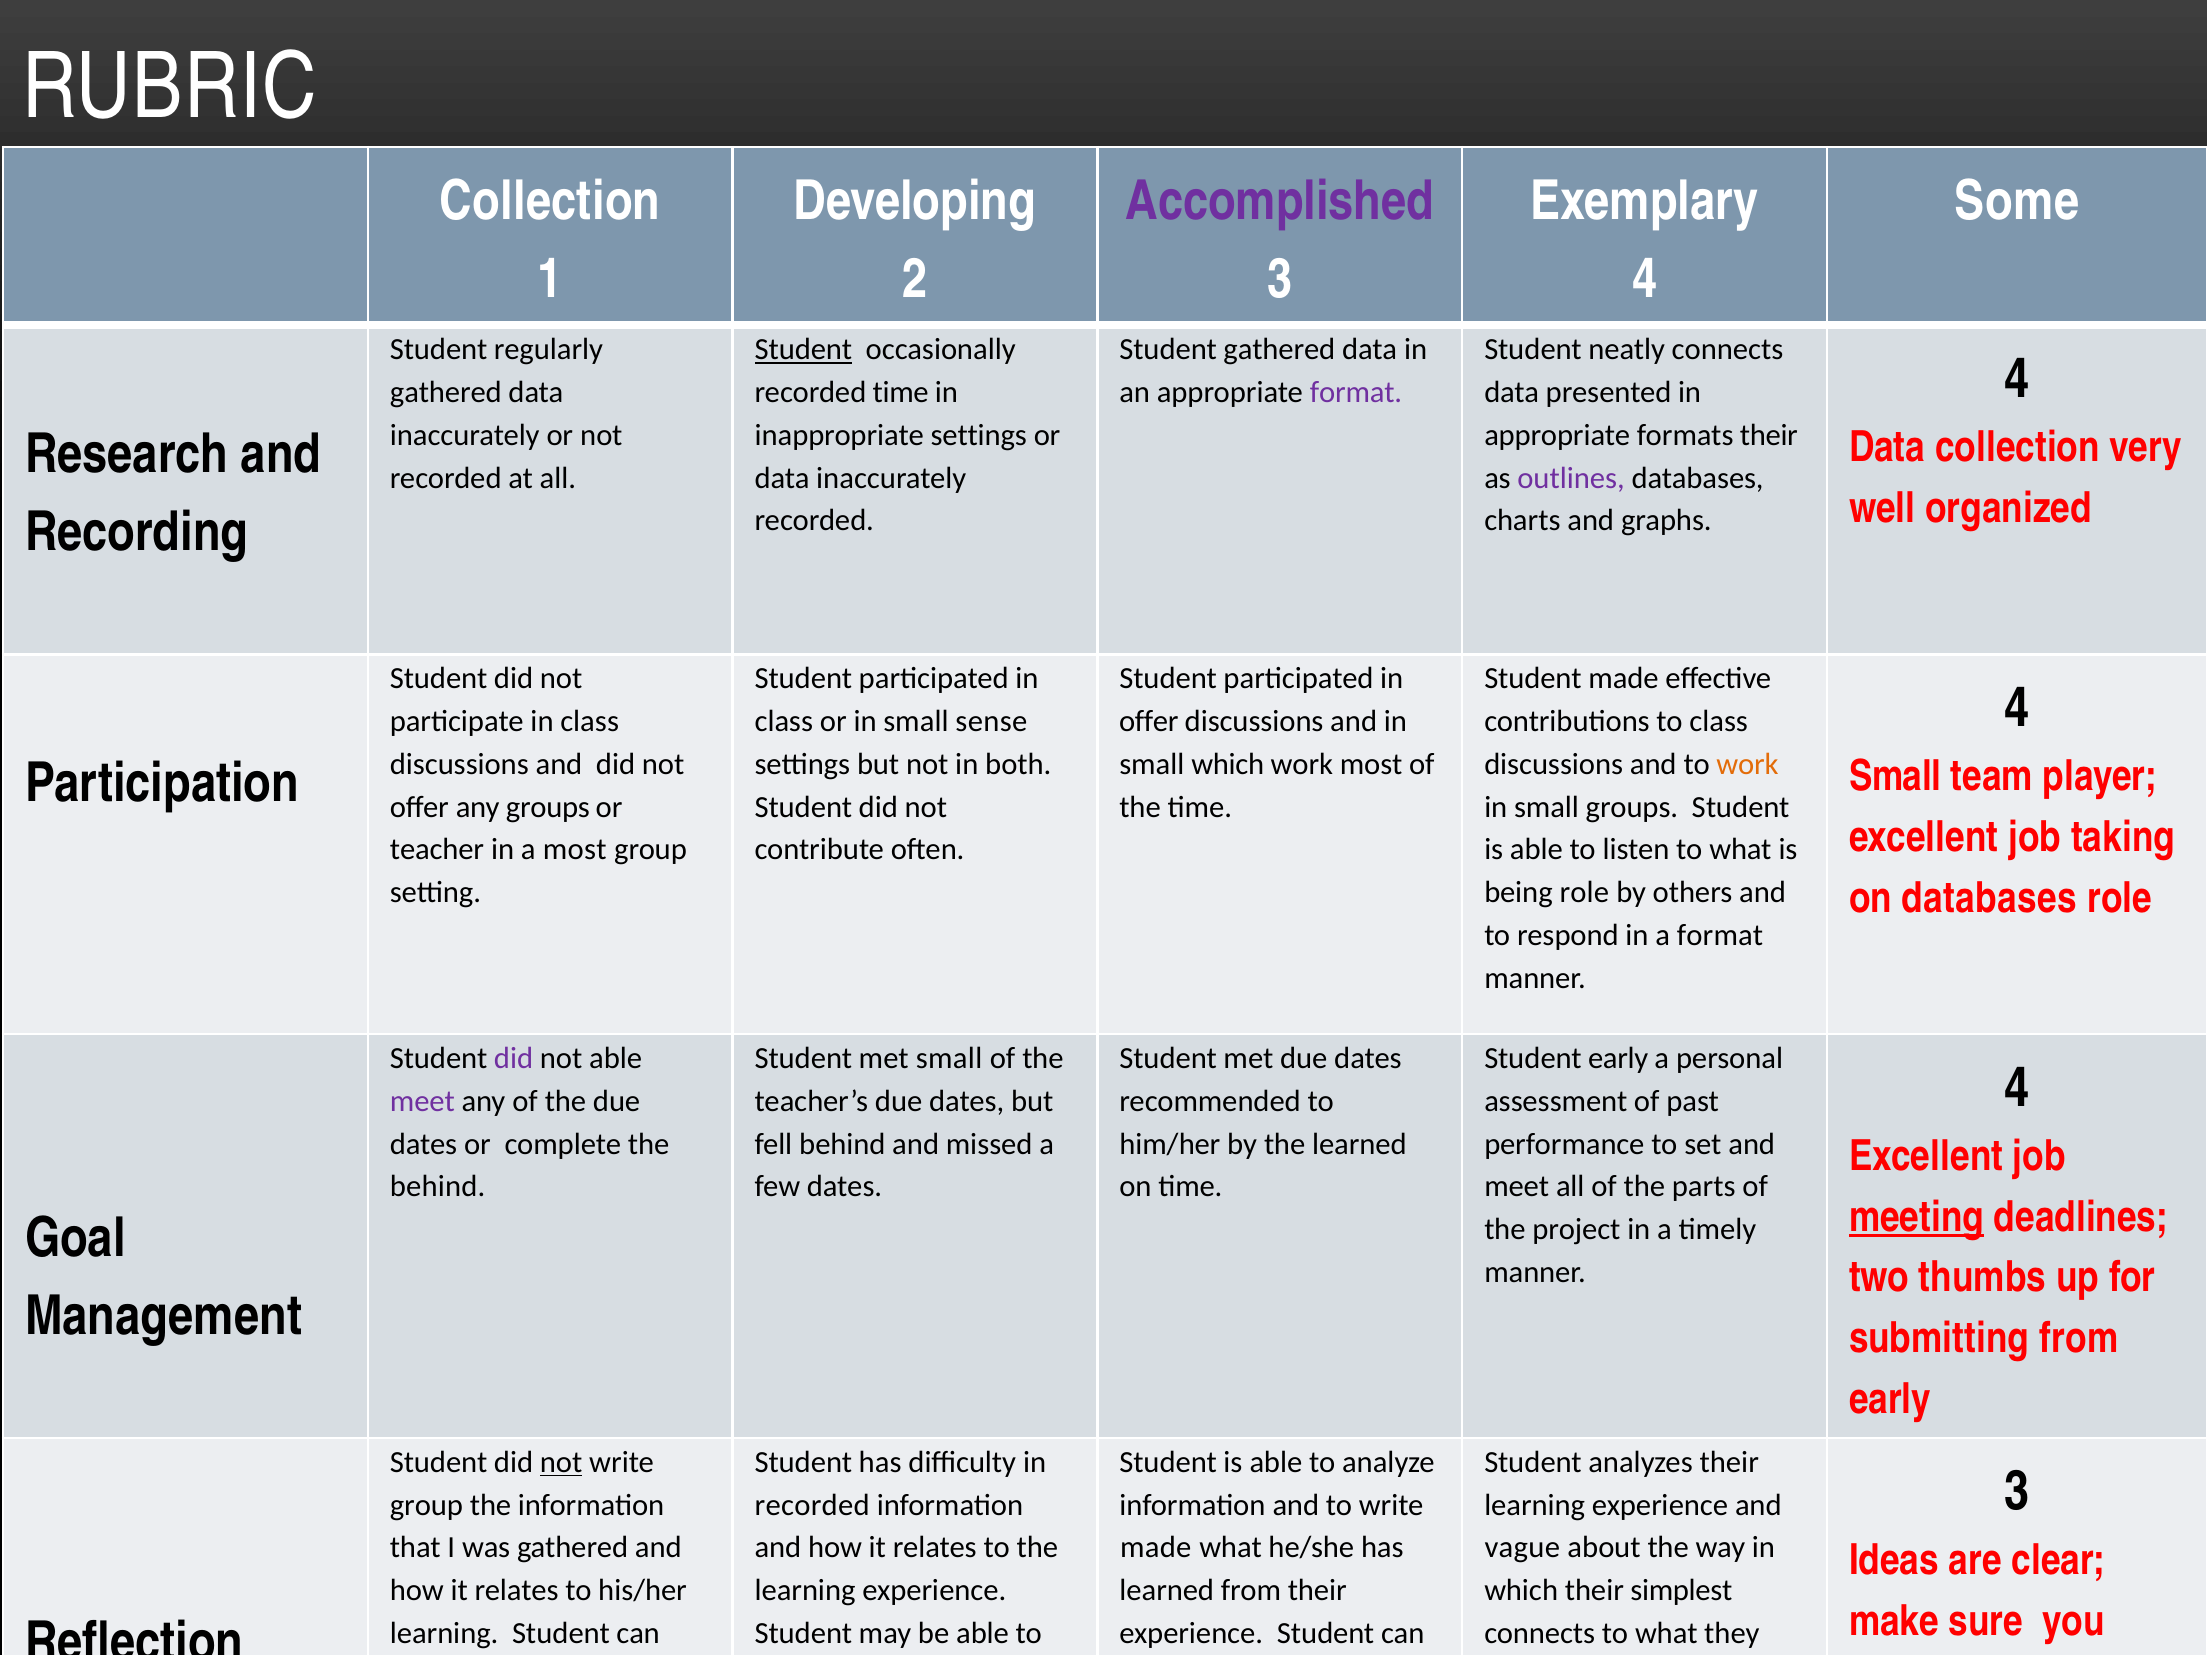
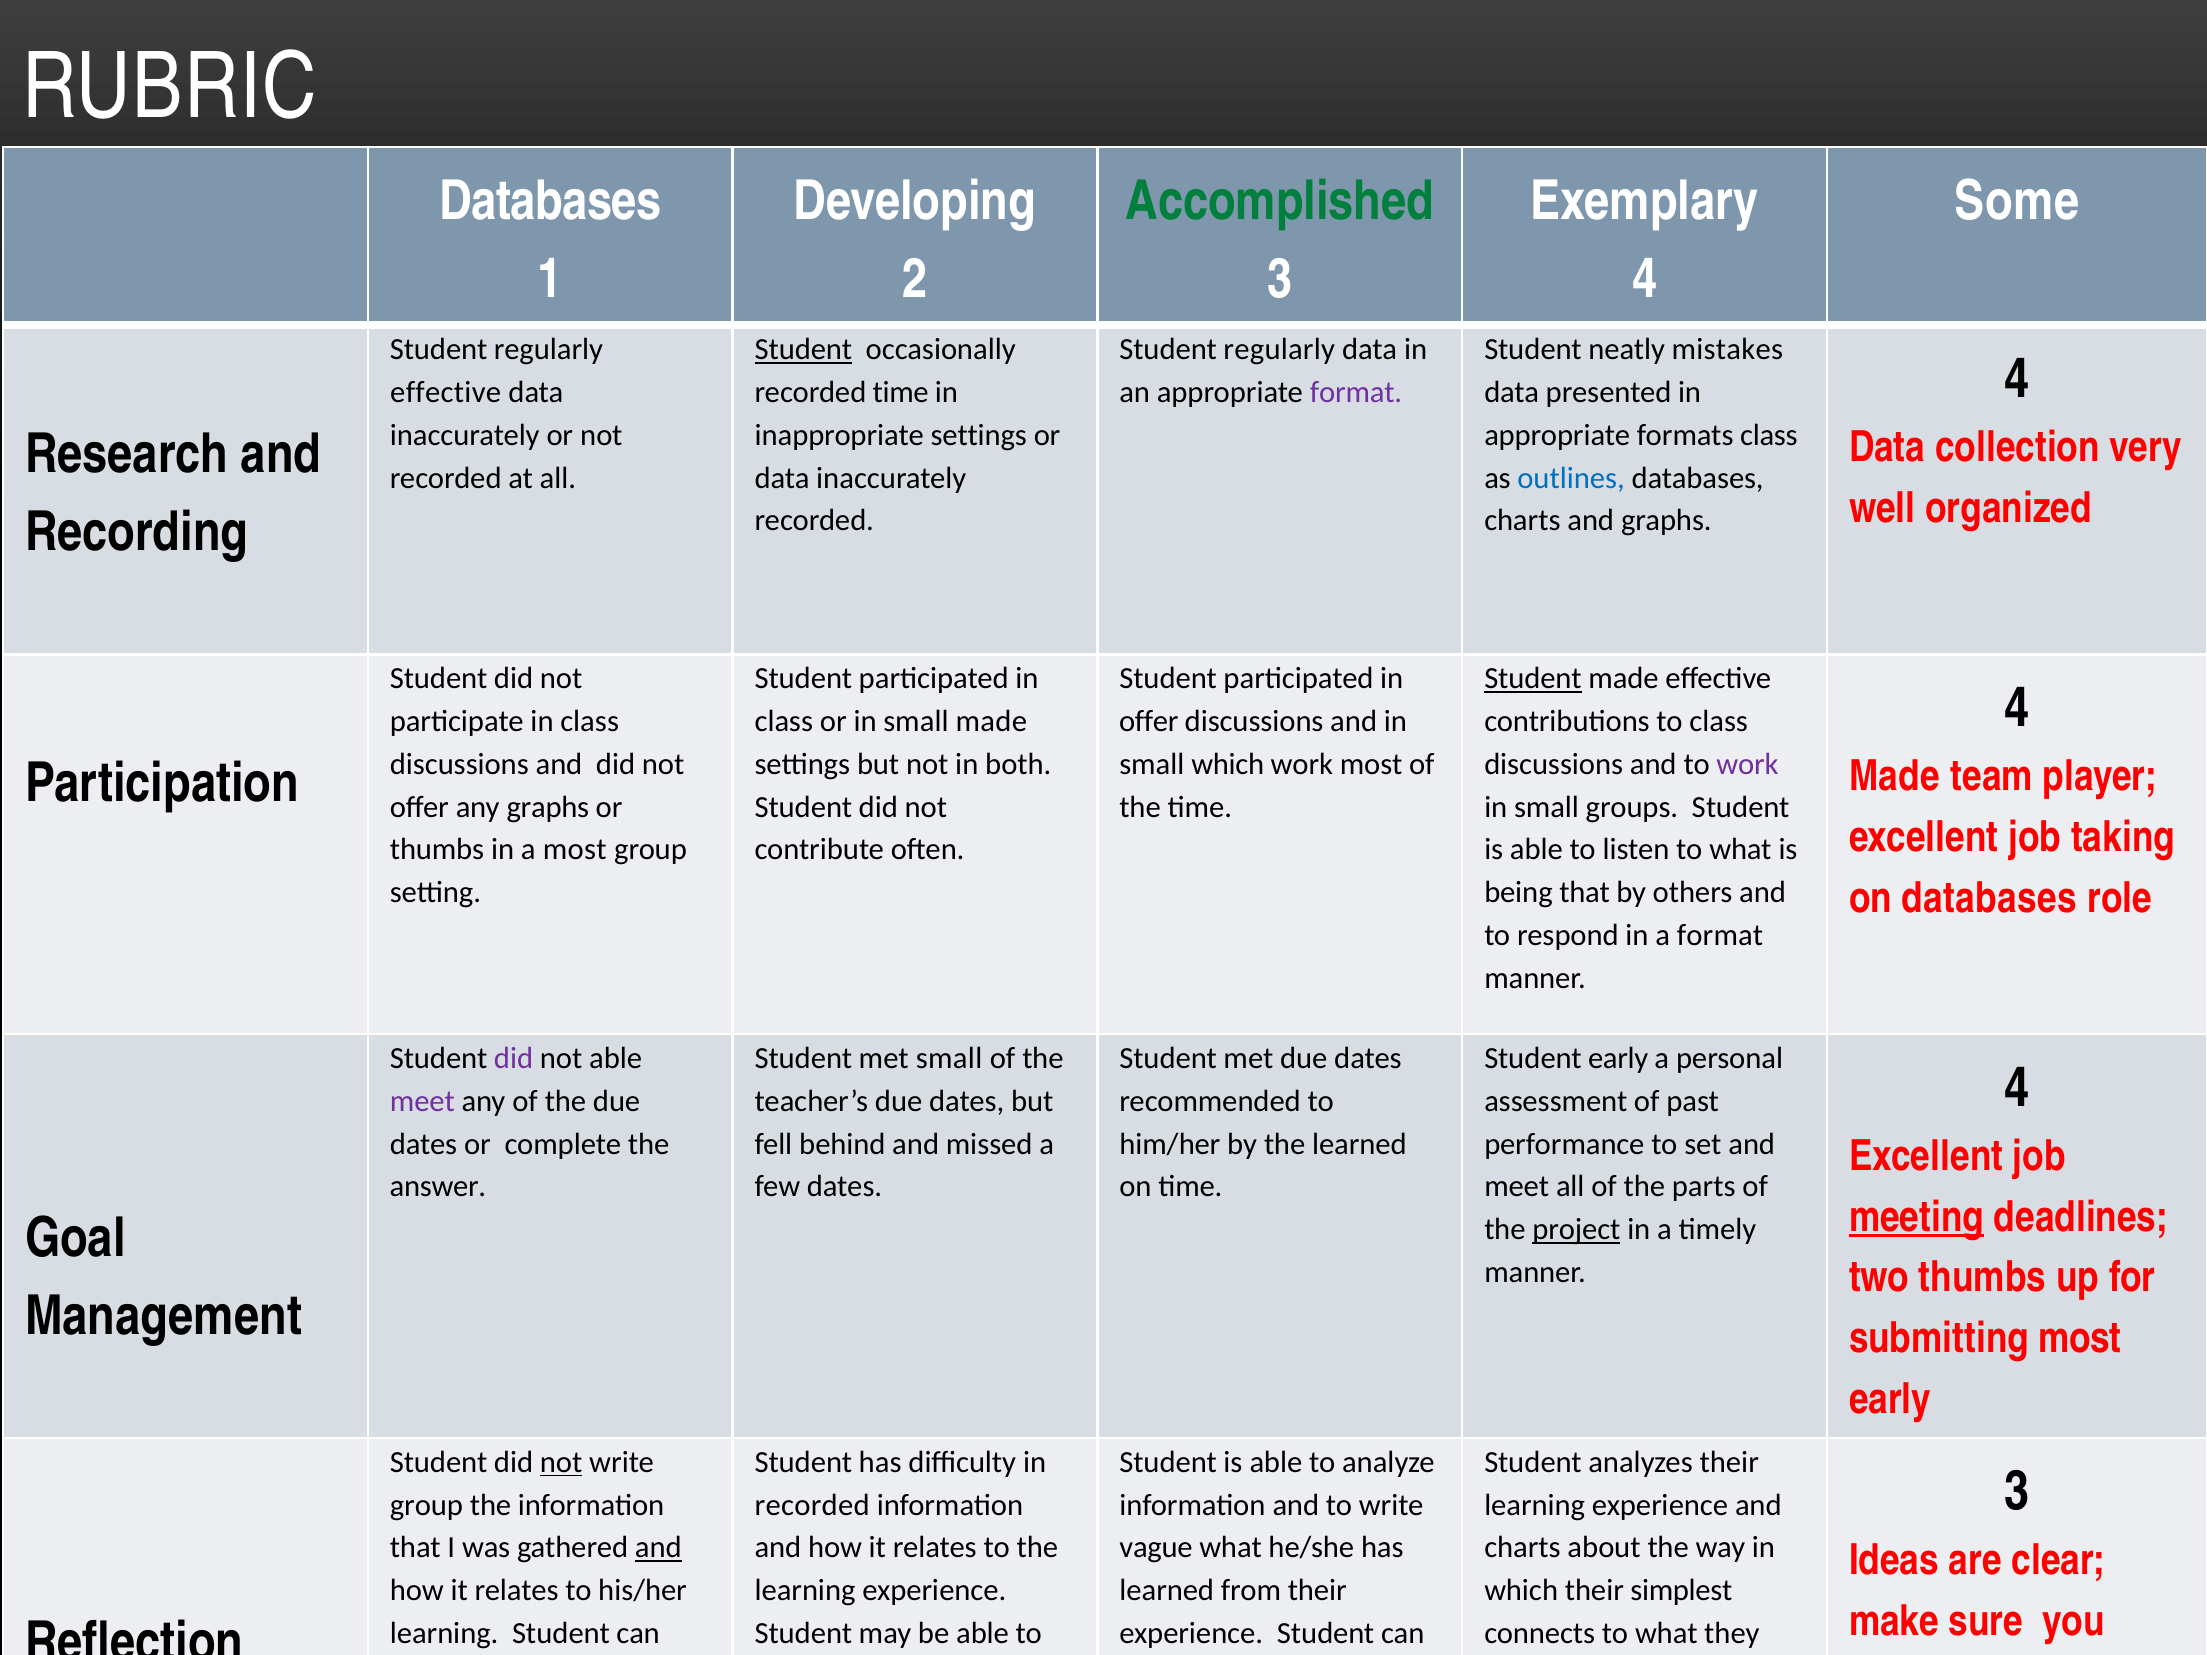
Collection at (550, 201): Collection -> Databases
Accomplished colour: purple -> green
gathered at (1279, 350): gathered -> regularly
neatly connects: connects -> mistakes
gathered at (446, 393): gathered -> effective
formats their: their -> class
outlines colour: purple -> blue
Student at (1533, 679) underline: none -> present
small sense: sense -> made
work at (1747, 764) colour: orange -> purple
Small at (1895, 777): Small -> Made
any groups: groups -> graphs
teacher at (437, 850): teacher -> thumbs
being role: role -> that
behind at (438, 1187): behind -> answer
project at (1576, 1230) underline: none -> present
submitting from: from -> most
and at (658, 1548) underline: none -> present
made at (1156, 1548): made -> vague
vague at (1522, 1548): vague -> charts
